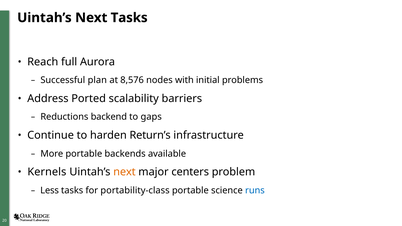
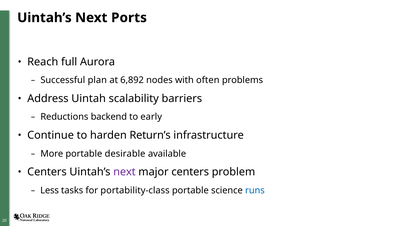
Next Tasks: Tasks -> Ports
8,576: 8,576 -> 6,892
initial: initial -> often
Ported: Ported -> Uintah
gaps: gaps -> early
backends: backends -> desirable
Kernels at (47, 172): Kernels -> Centers
next at (124, 172) colour: orange -> purple
